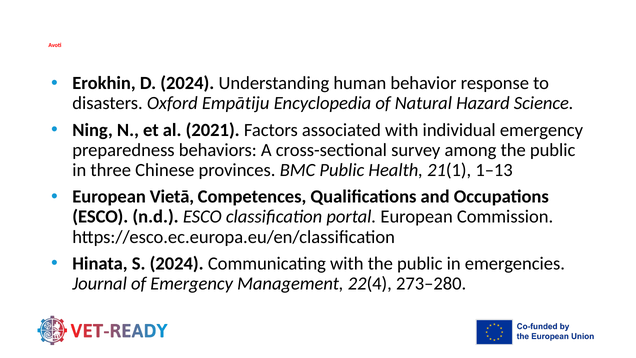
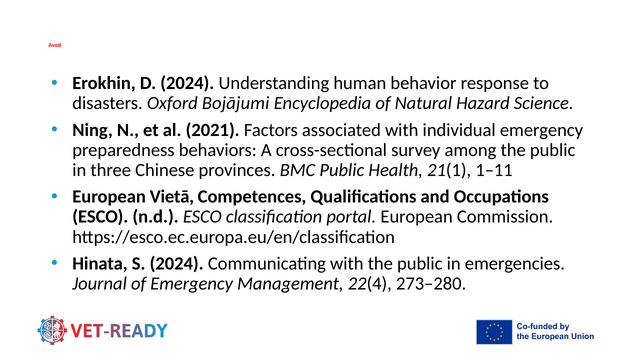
Empātiju: Empātiju -> Bojājumi
1–13: 1–13 -> 1–11
